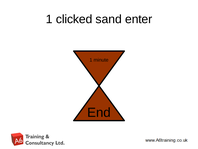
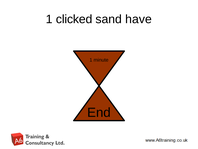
enter: enter -> have
